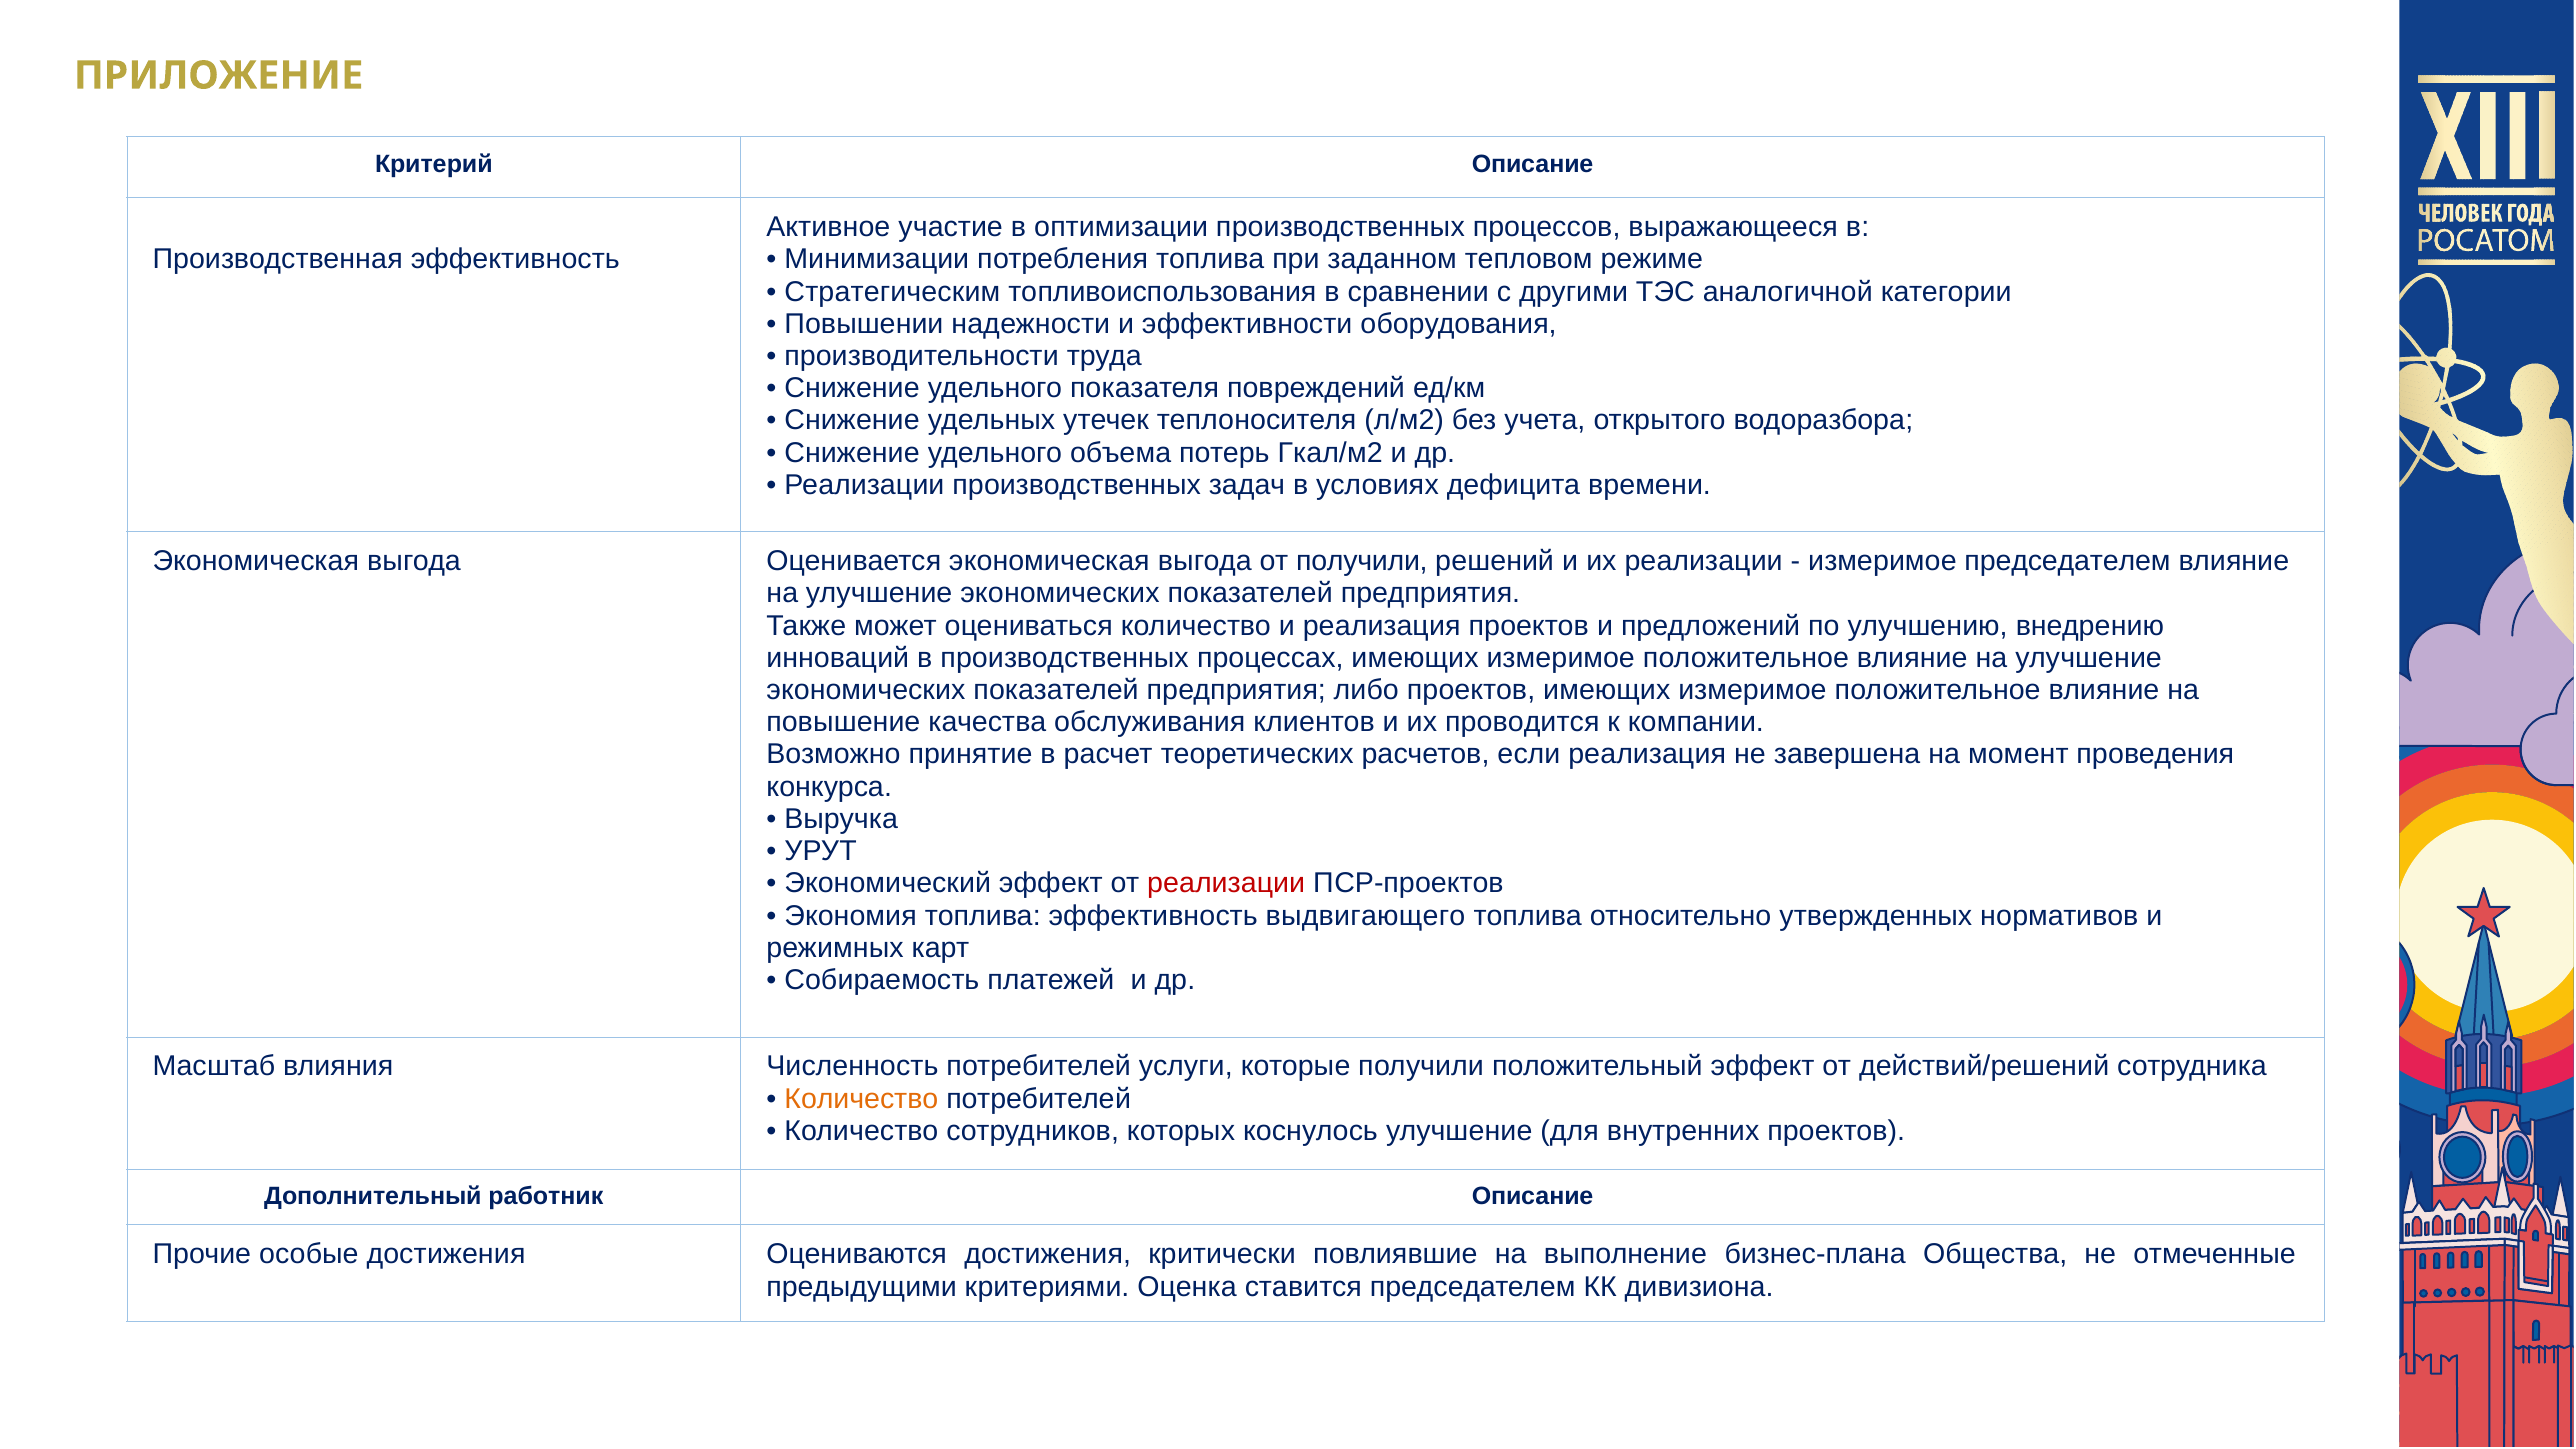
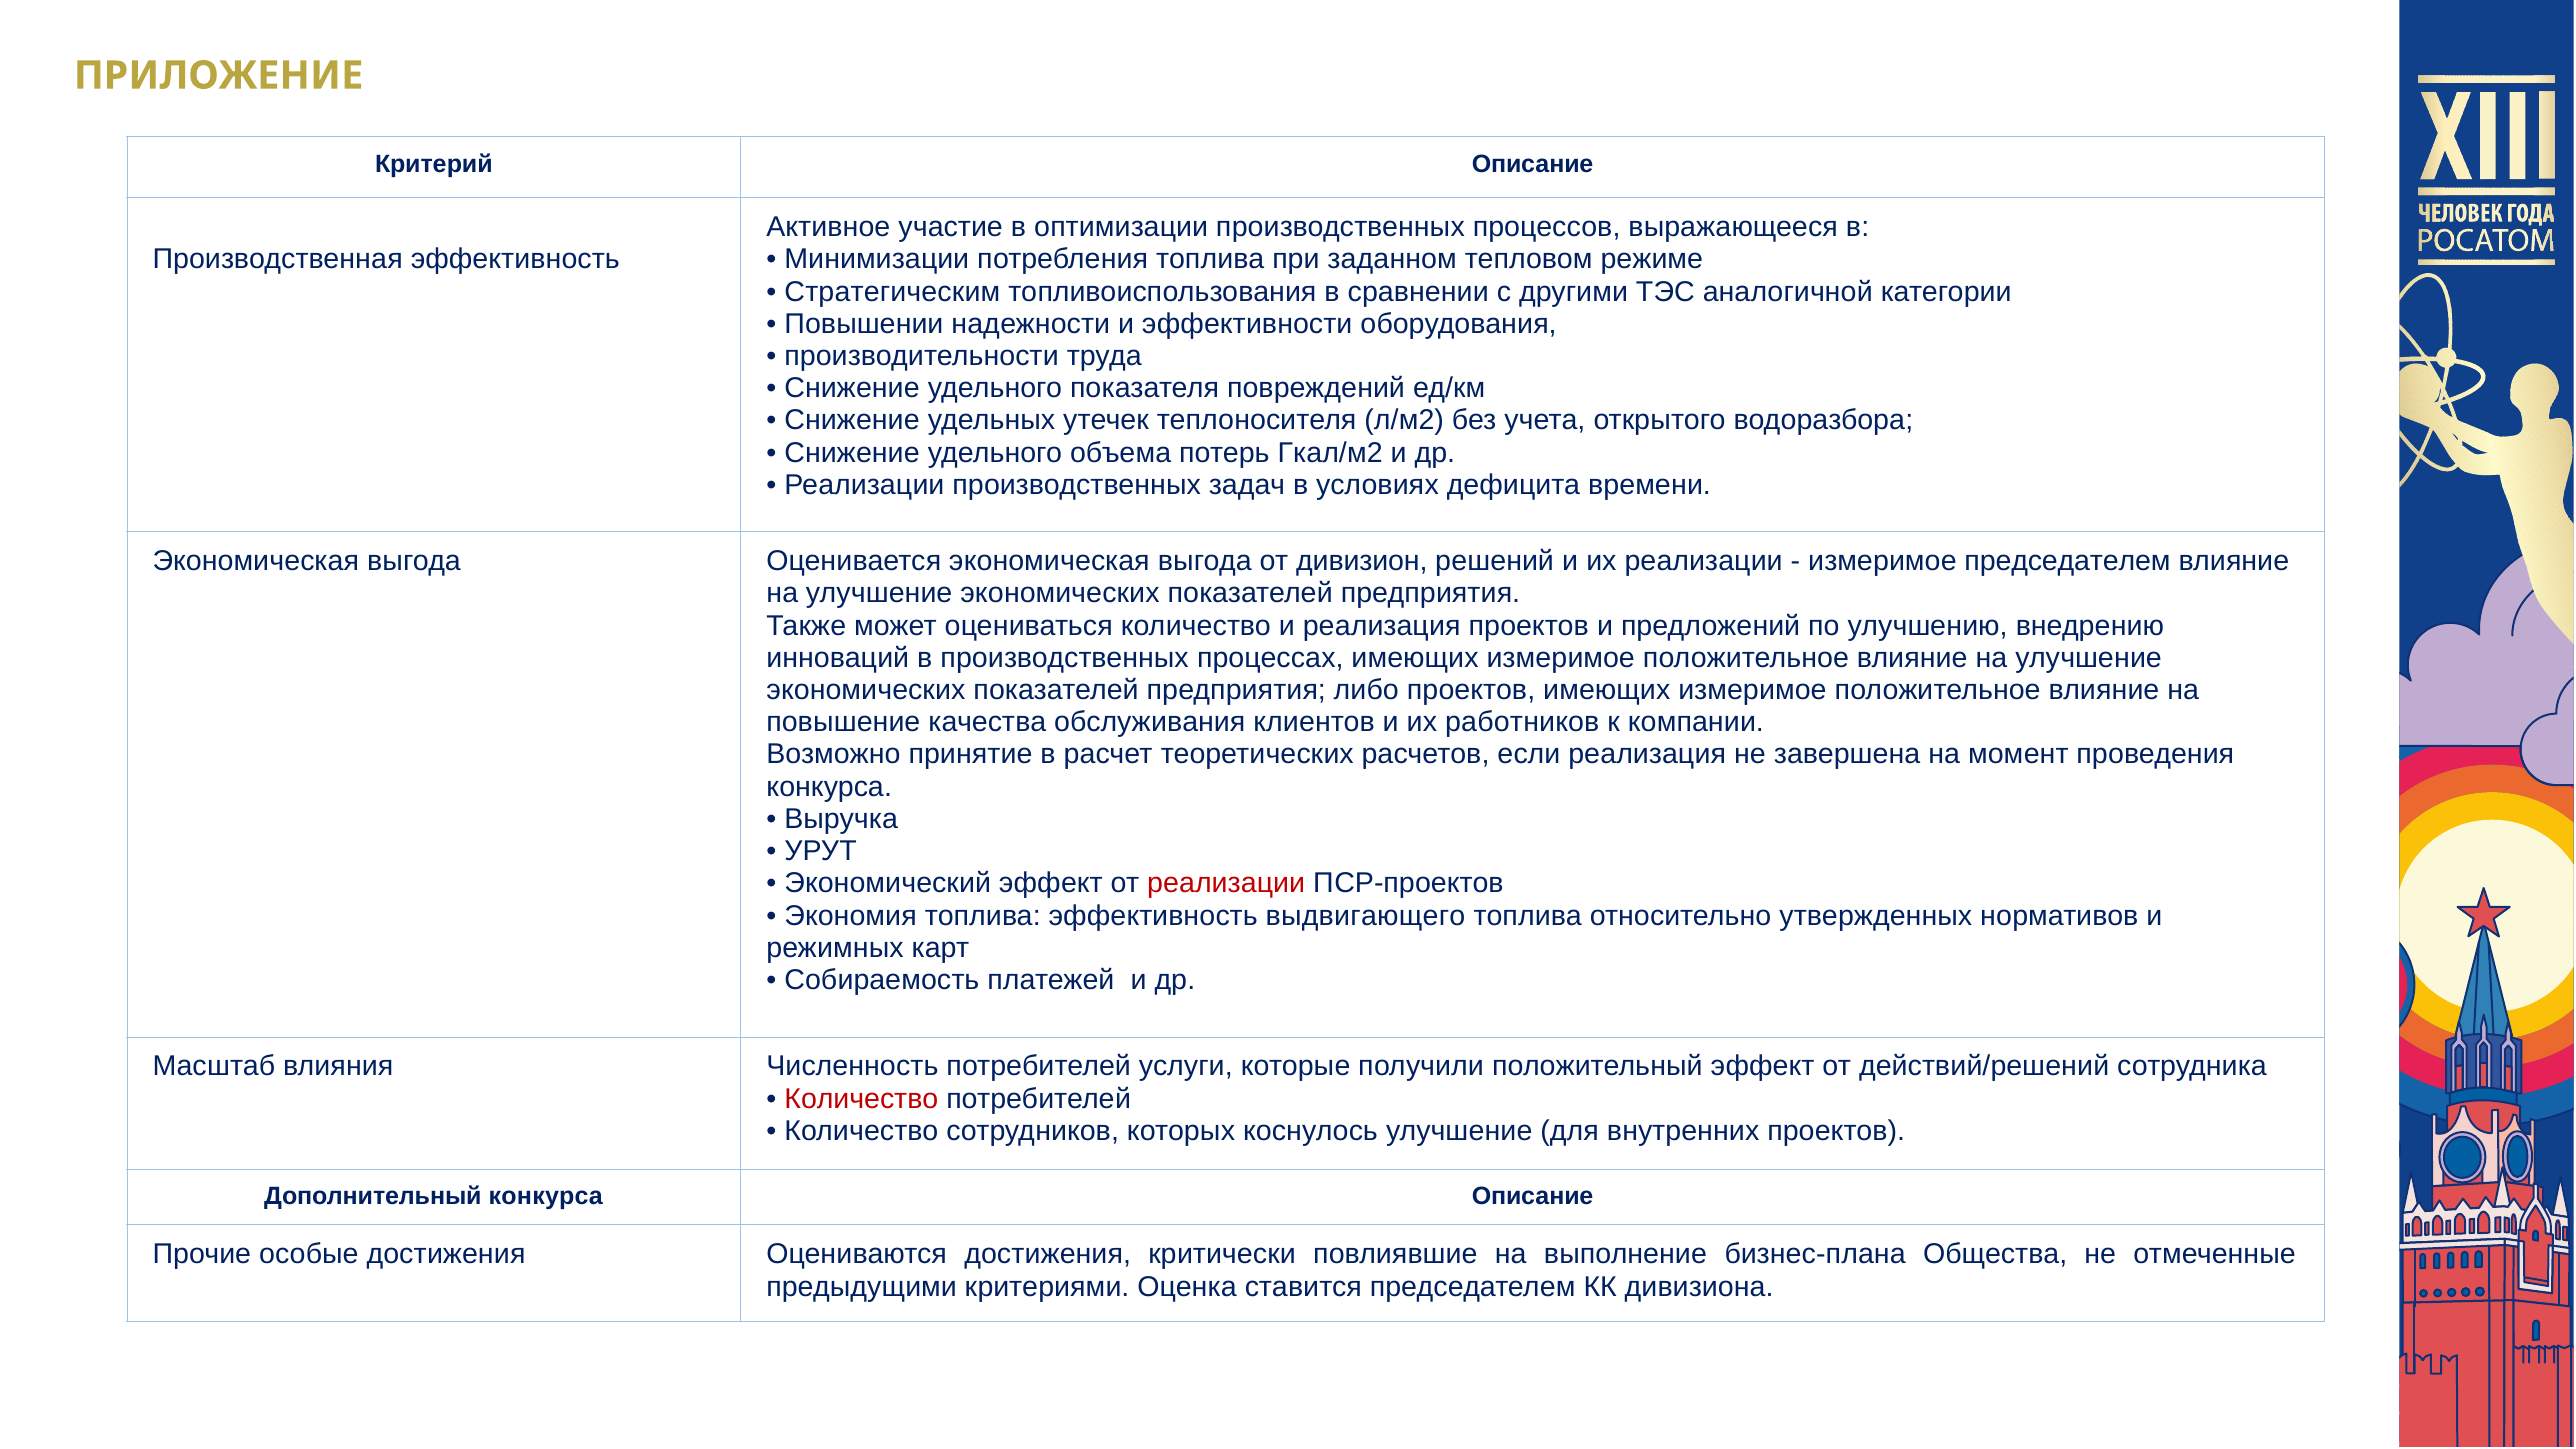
от получили: получили -> дивизион
проводится: проводится -> работников
Количество at (861, 1099) colour: orange -> red
Дополнительный работник: работник -> конкурса
